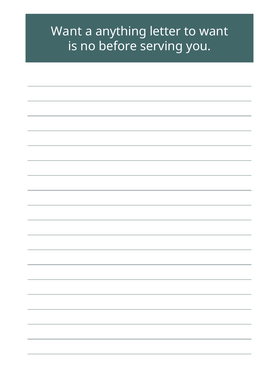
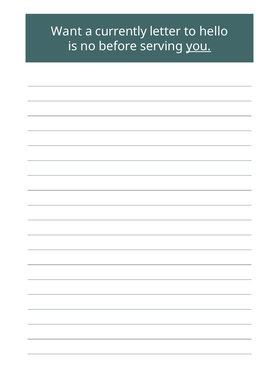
anything: anything -> currently
to want: want -> hello
you underline: none -> present
